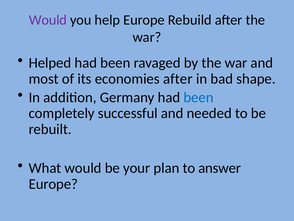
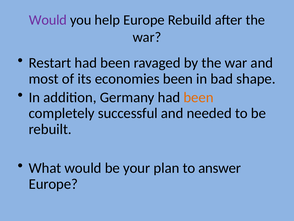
Helped: Helped -> Restart
economies after: after -> been
been at (198, 97) colour: blue -> orange
